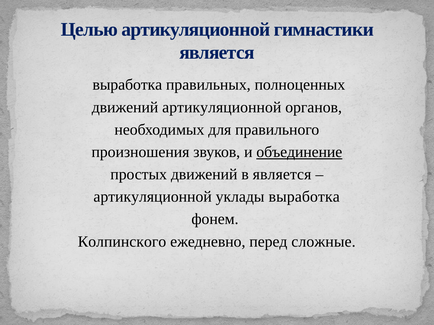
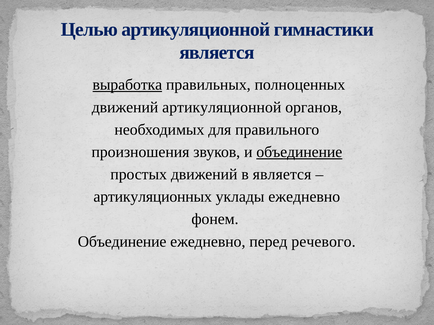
выработка at (127, 85) underline: none -> present
артикуляционной at (153, 197): артикуляционной -> артикуляционных
уклады выработка: выработка -> ежедневно
Колпинского at (122, 242): Колпинского -> Объединение
сложные: сложные -> речевого
